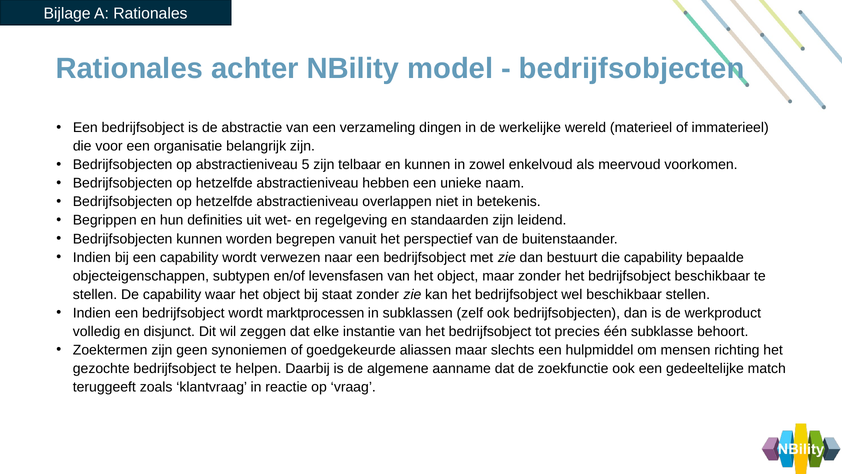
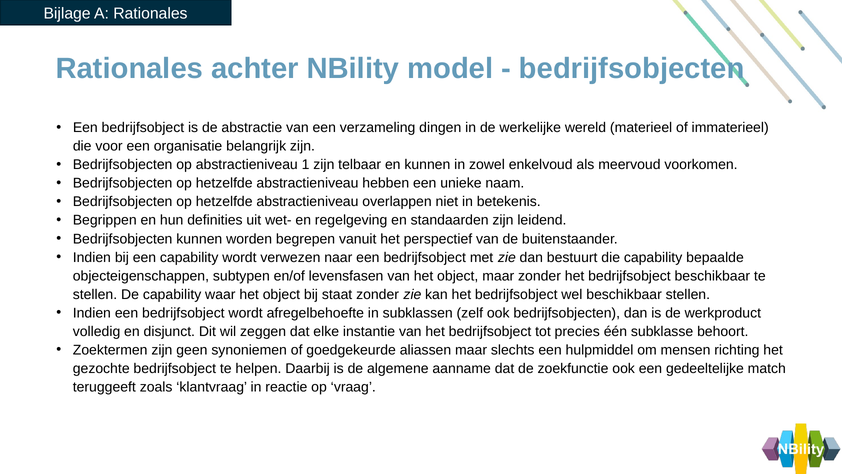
5: 5 -> 1
marktprocessen: marktprocessen -> afregelbehoefte
